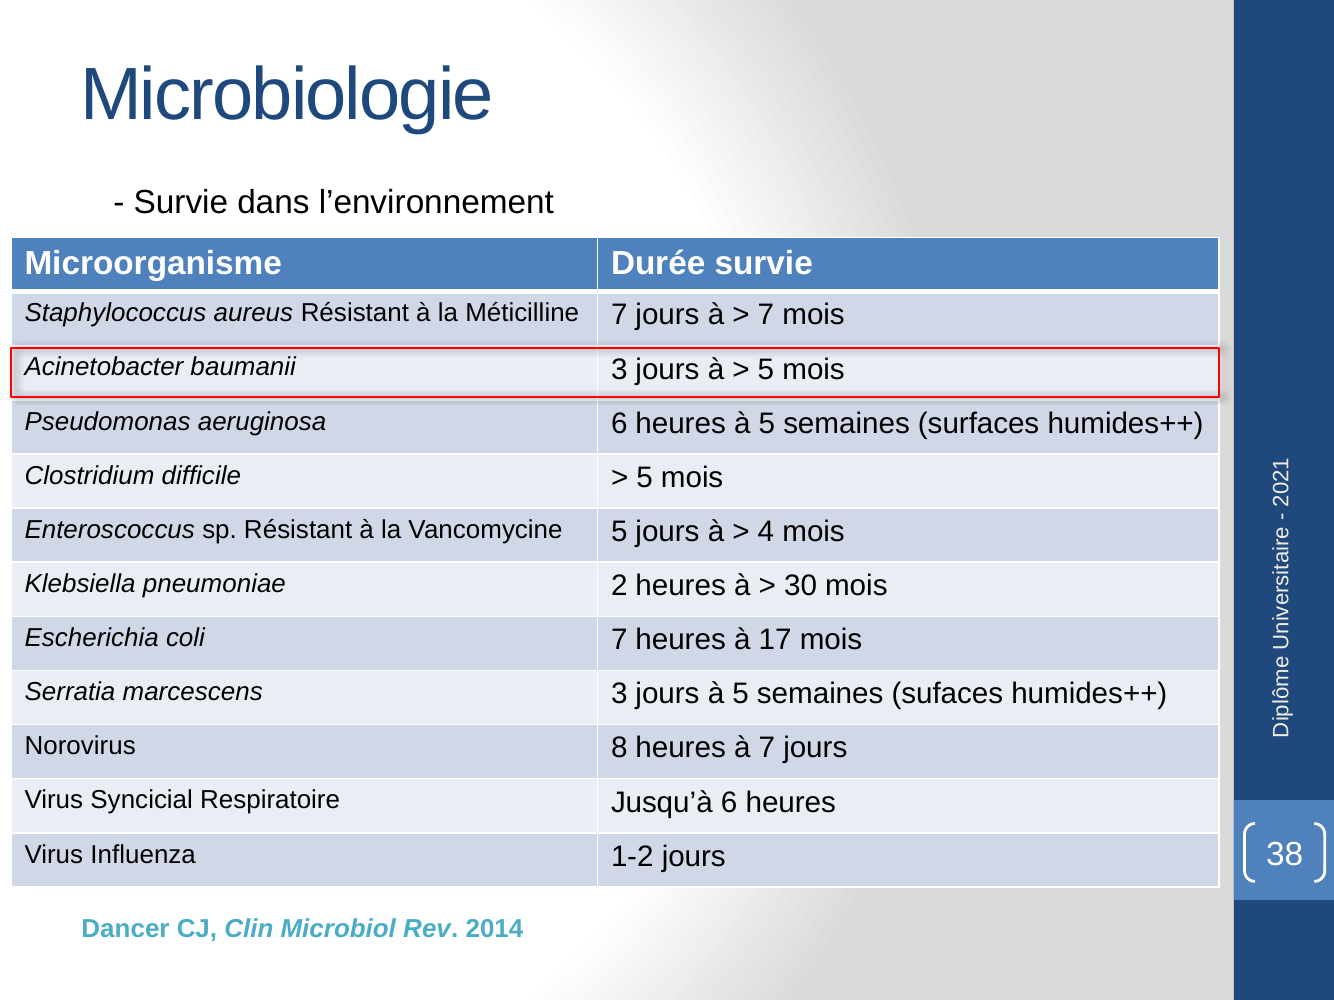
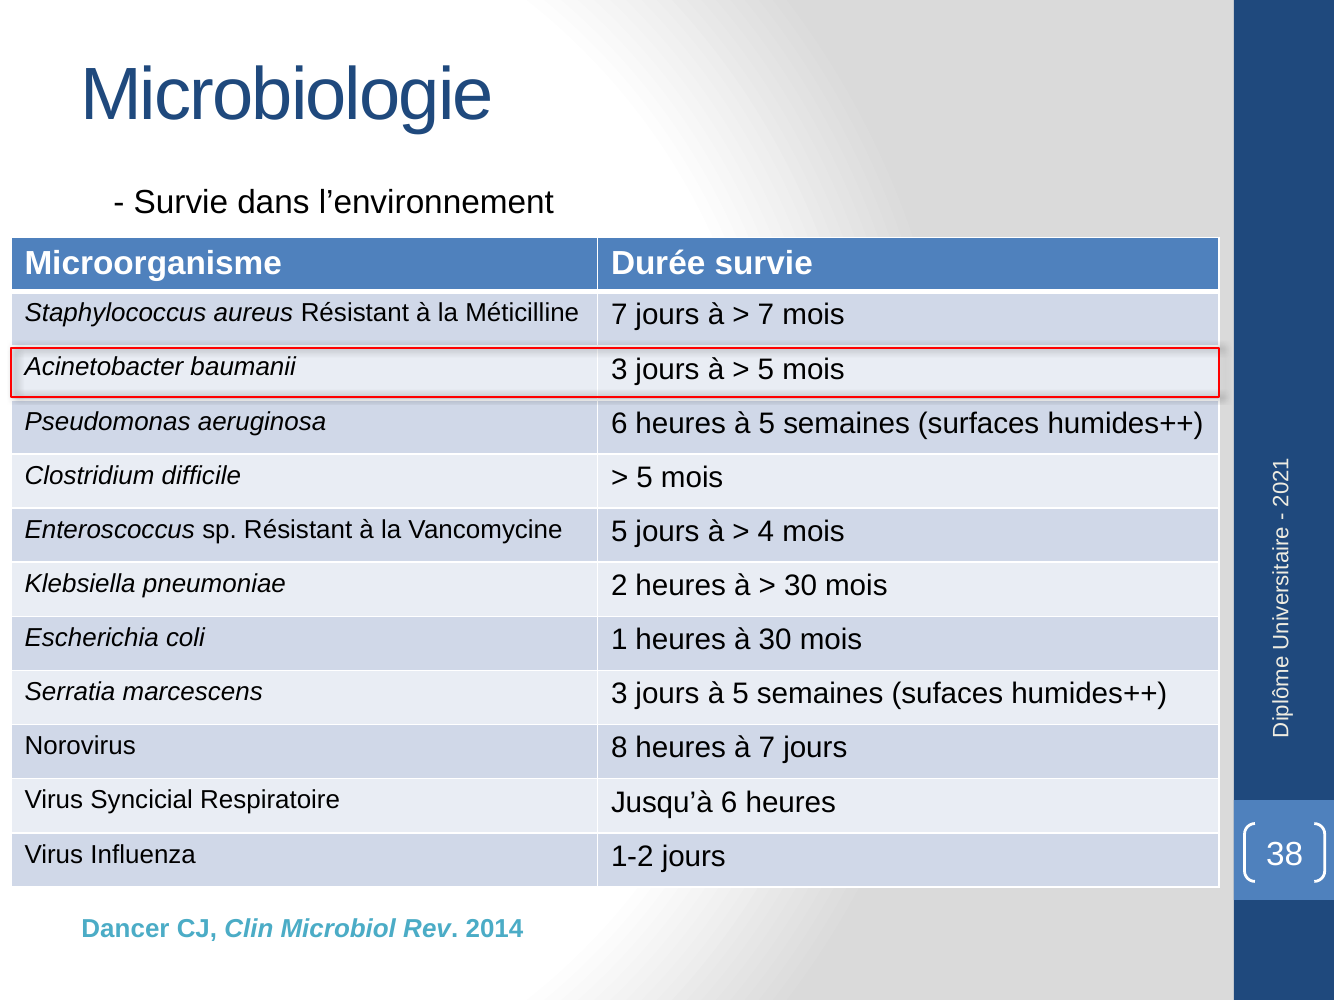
coli 7: 7 -> 1
à 17: 17 -> 30
